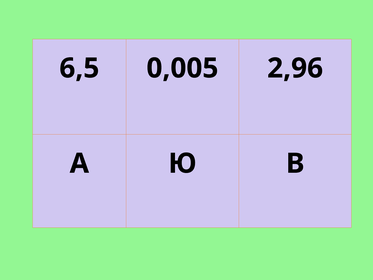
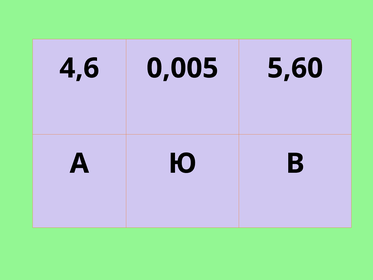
6,5: 6,5 -> 4,6
2,96: 2,96 -> 5,60
